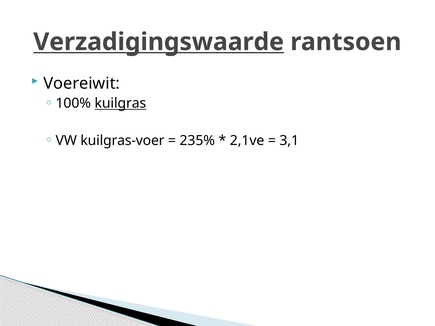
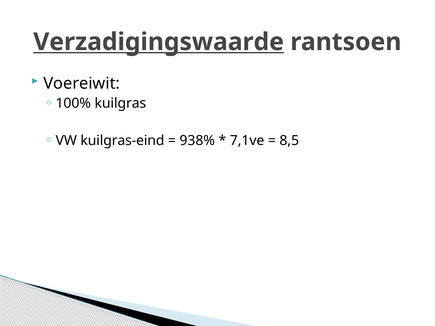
kuilgras underline: present -> none
kuilgras-voer: kuilgras-voer -> kuilgras-eind
235%: 235% -> 938%
2,1ve: 2,1ve -> 7,1ve
3,1: 3,1 -> 8,5
